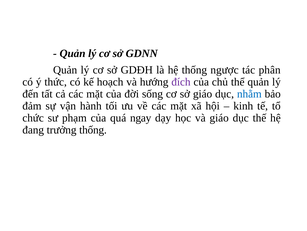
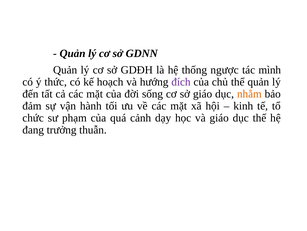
phân: phân -> mình
nhằm colour: blue -> orange
ngay: ngay -> cảnh
trưởng thống: thống -> thuẫn
